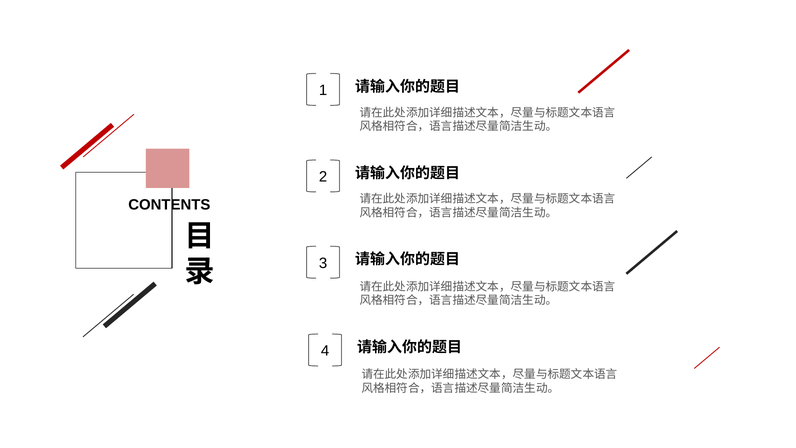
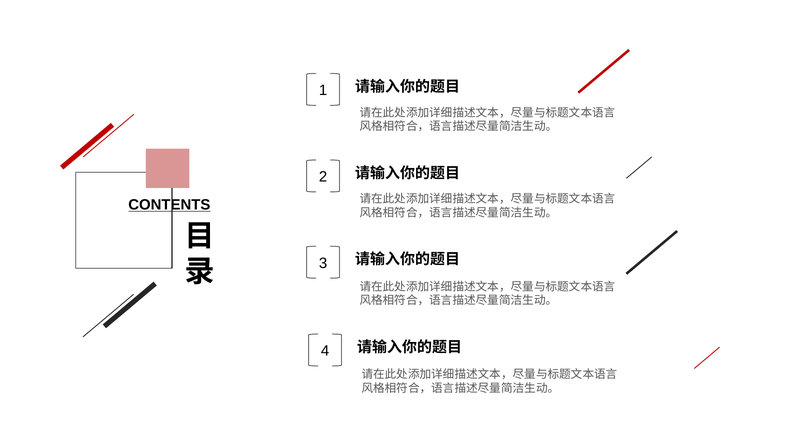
CONTENTS underline: none -> present
